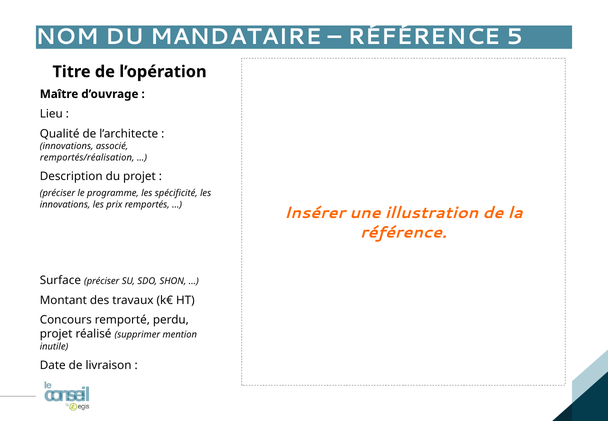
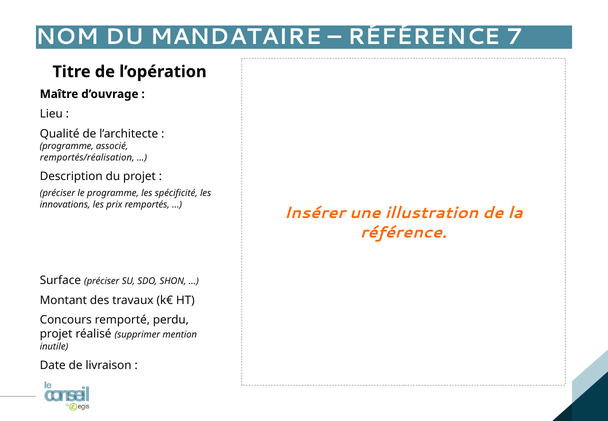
5: 5 -> 7
innovations at (67, 146): innovations -> programme
